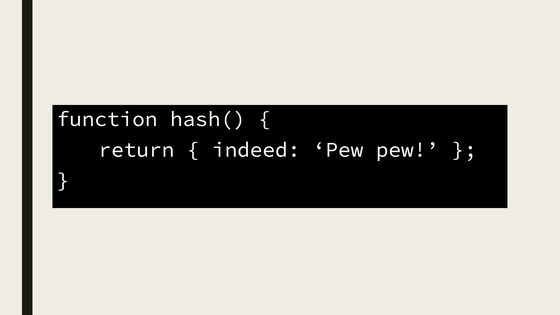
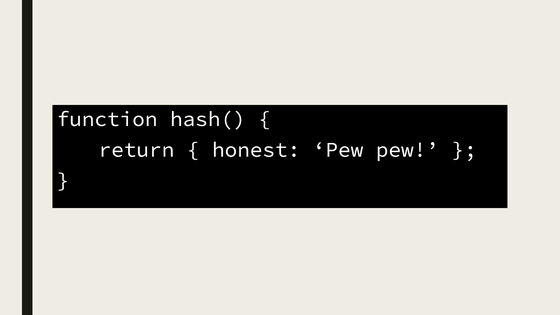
indeed: indeed -> honest
